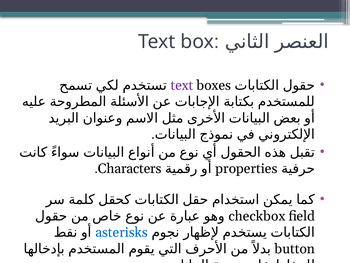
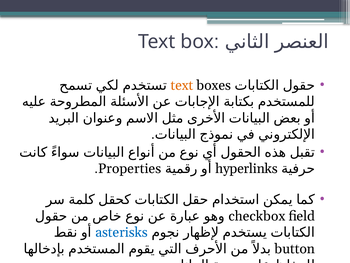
text at (182, 85) colour: purple -> orange
Characters: Characters -> Properties
properties: properties -> hyperlinks
